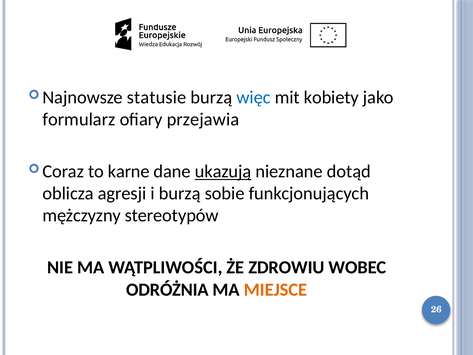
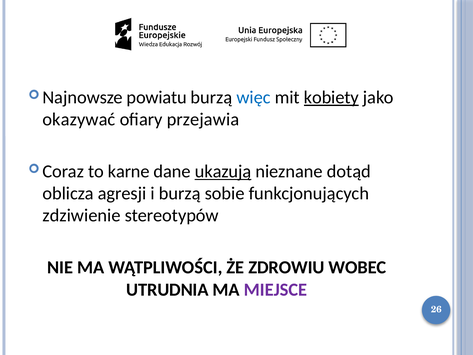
statusie: statusie -> powiatu
kobiety underline: none -> present
formularz: formularz -> okazywać
mężczyzny: mężczyzny -> zdziwienie
ODRÓŻNIA: ODRÓŻNIA -> UTRUDNIA
MIEJSCE colour: orange -> purple
